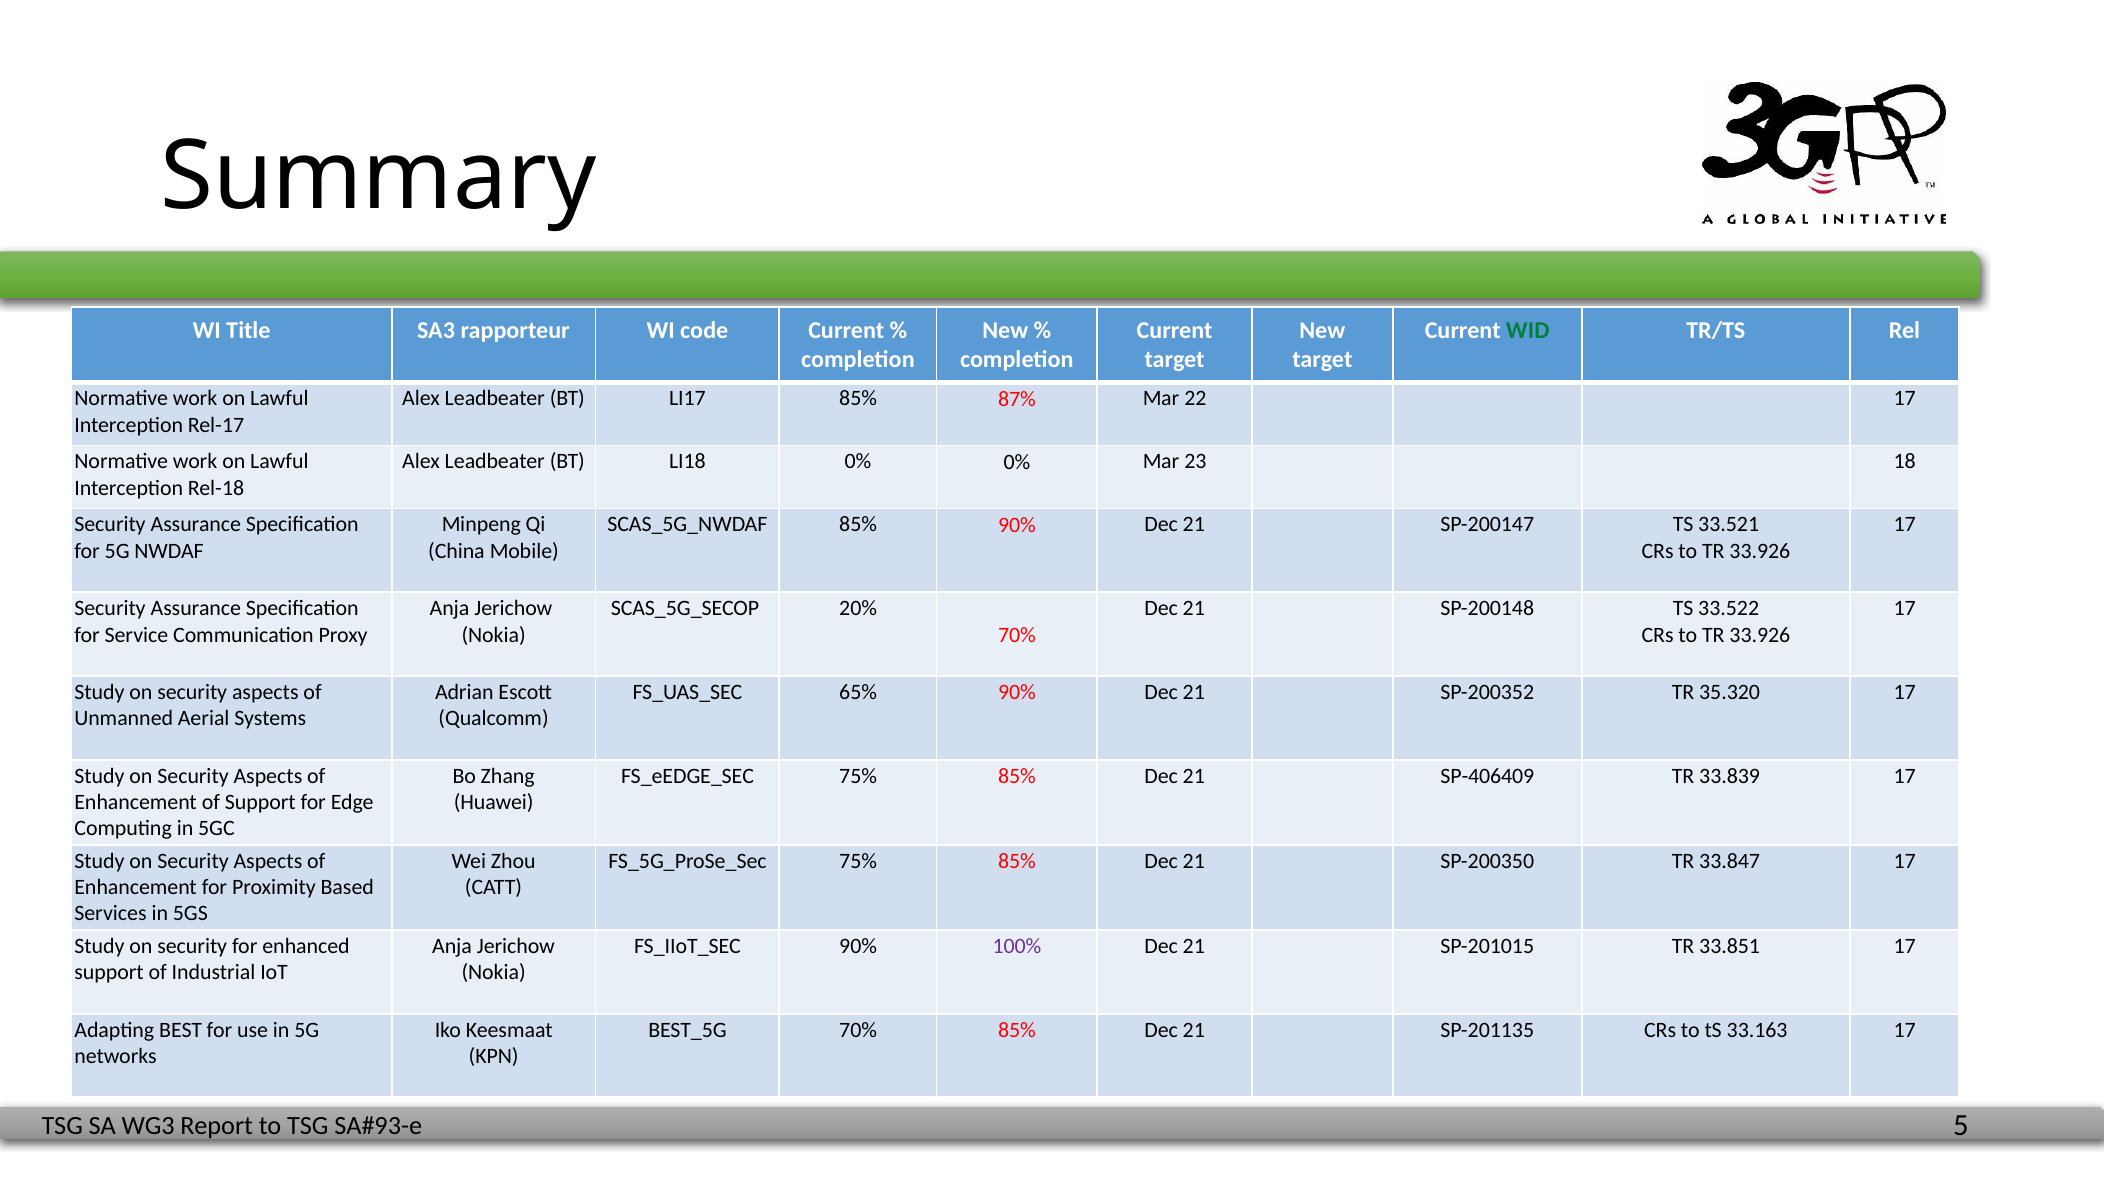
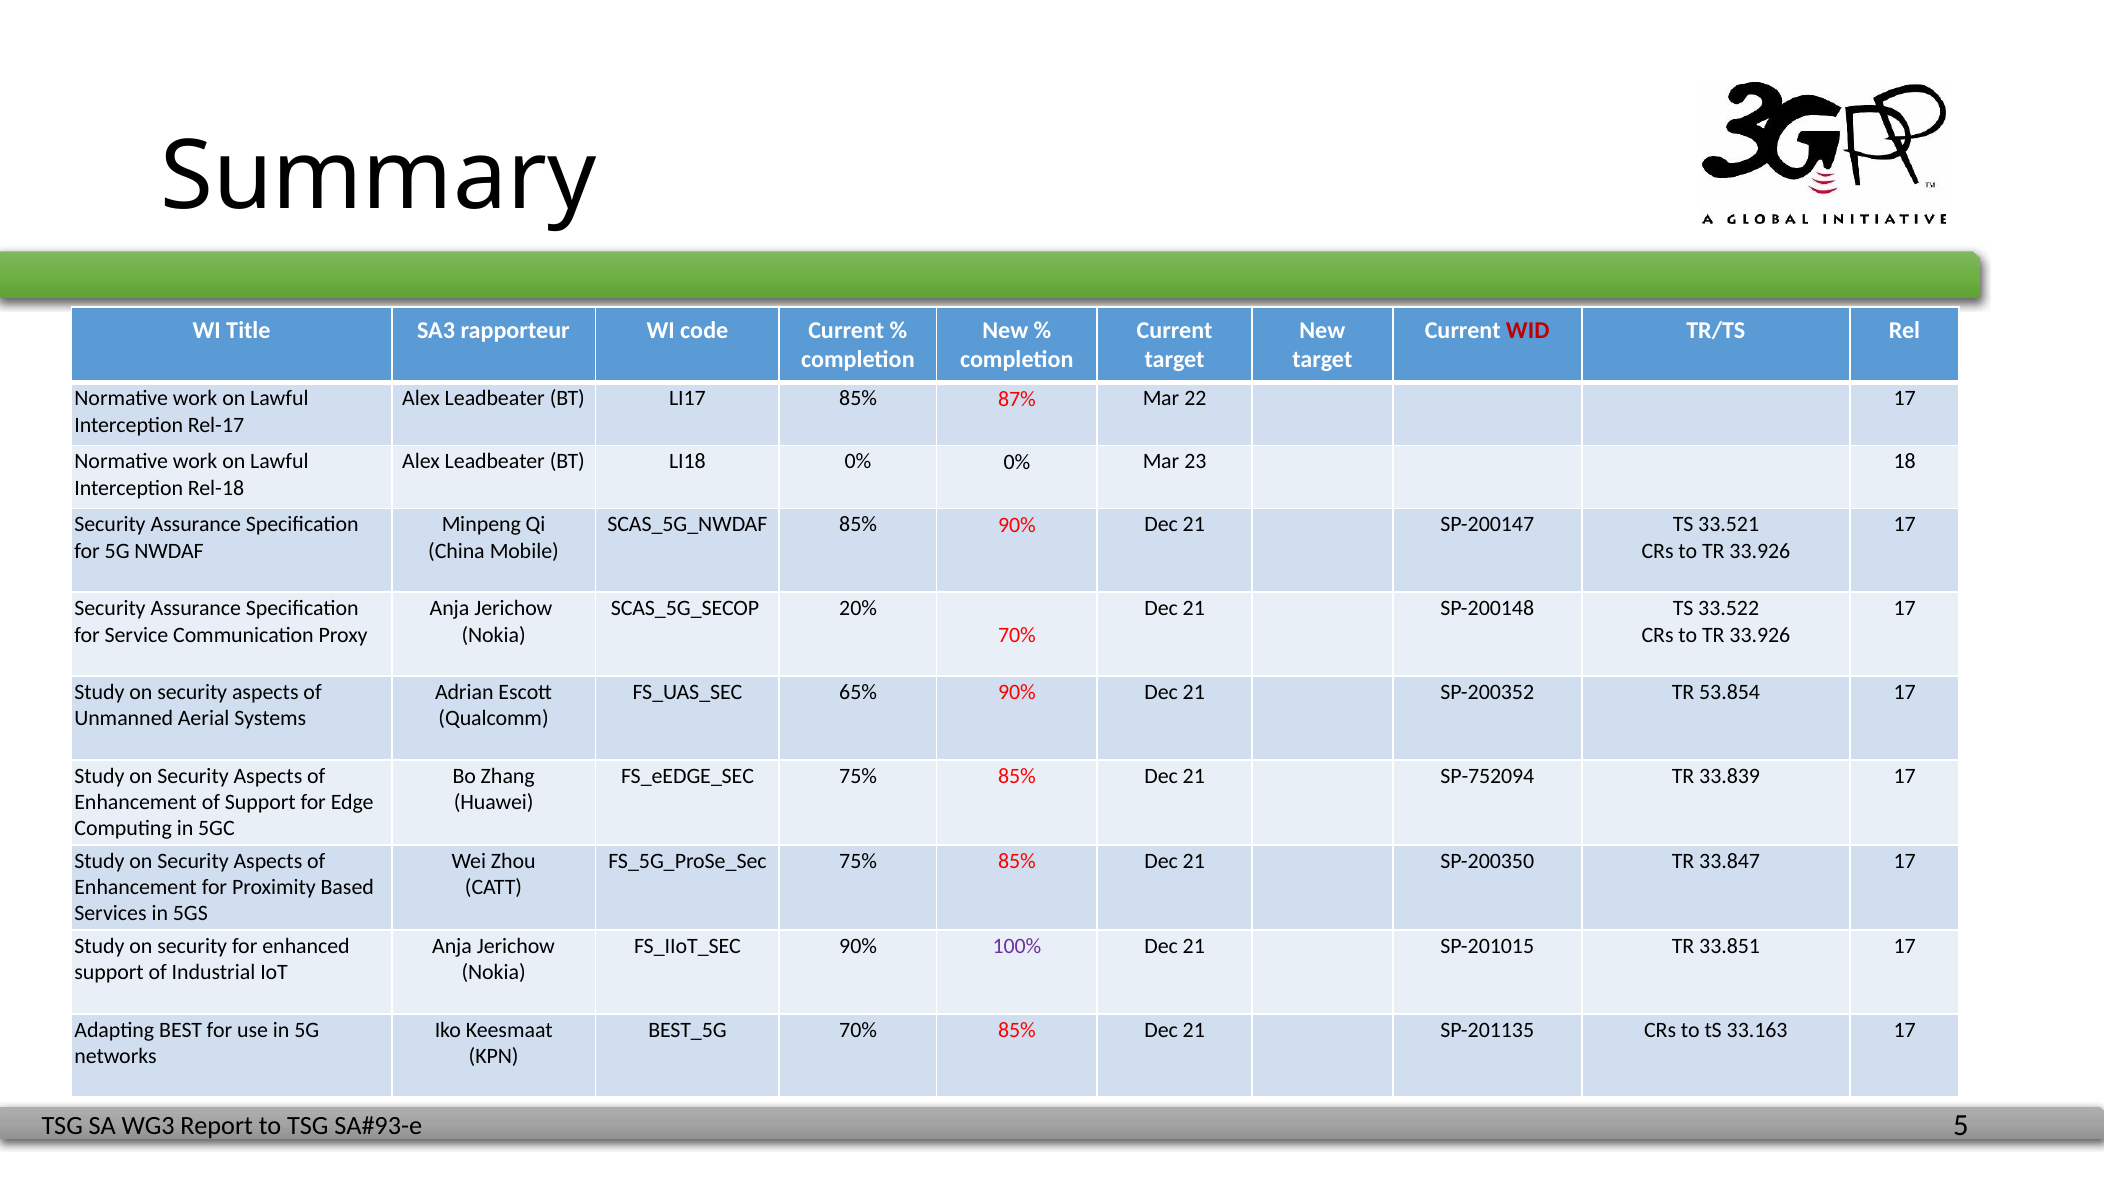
WID colour: green -> red
35.320: 35.320 -> 53.854
SP-406409: SP-406409 -> SP-752094
